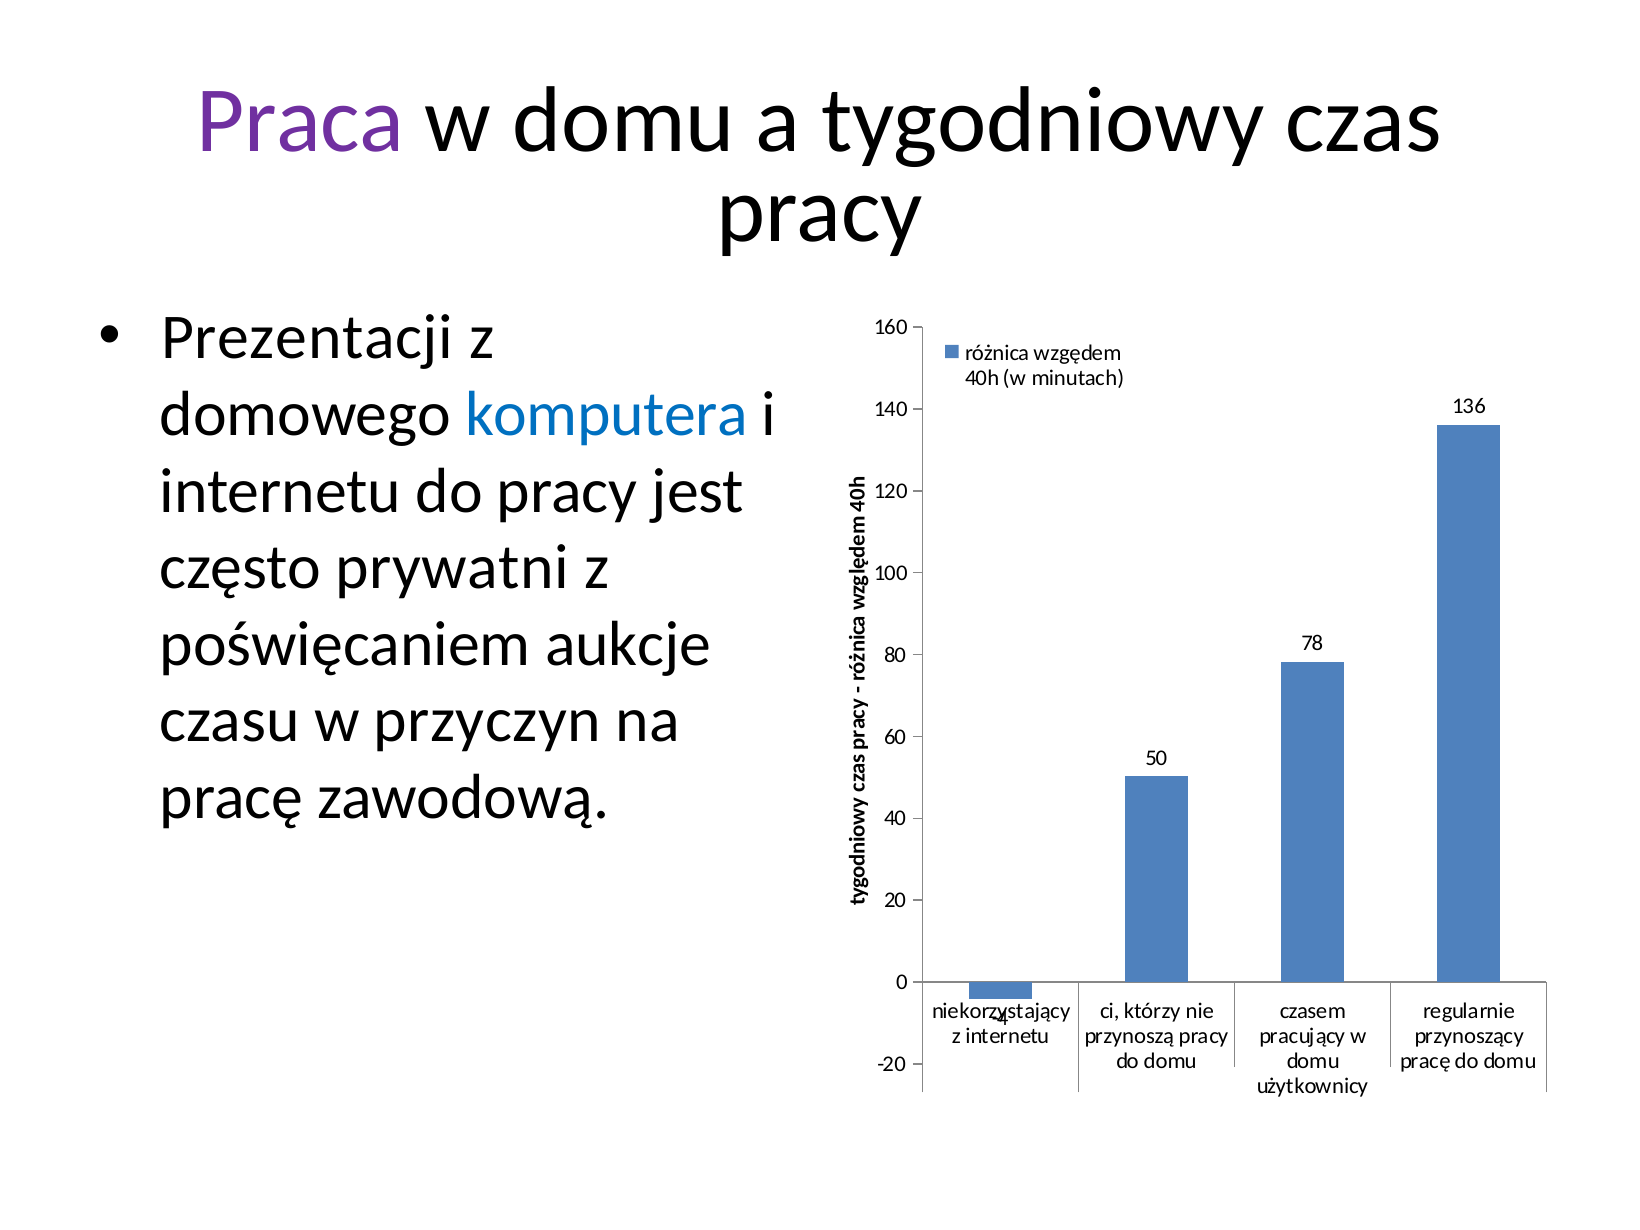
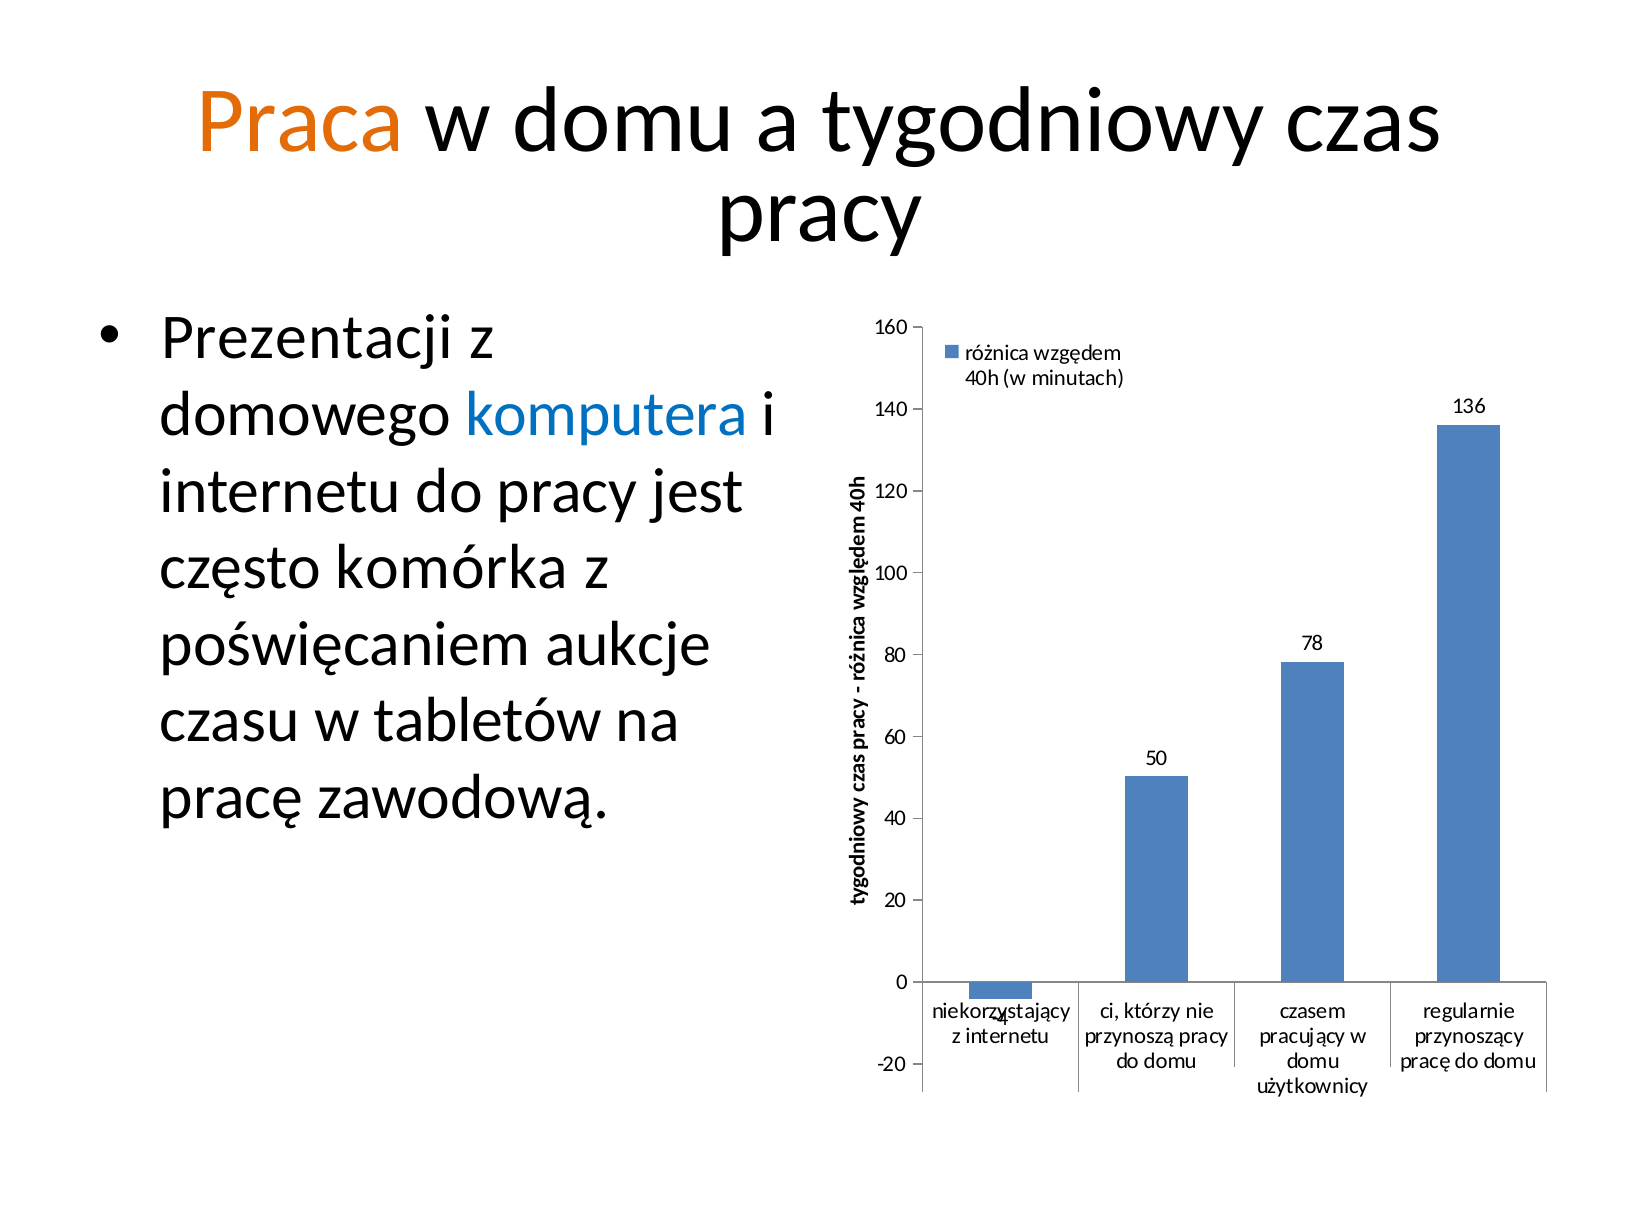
Praca colour: purple -> orange
prywatni: prywatni -> komórka
przyczyn: przyczyn -> tabletów
